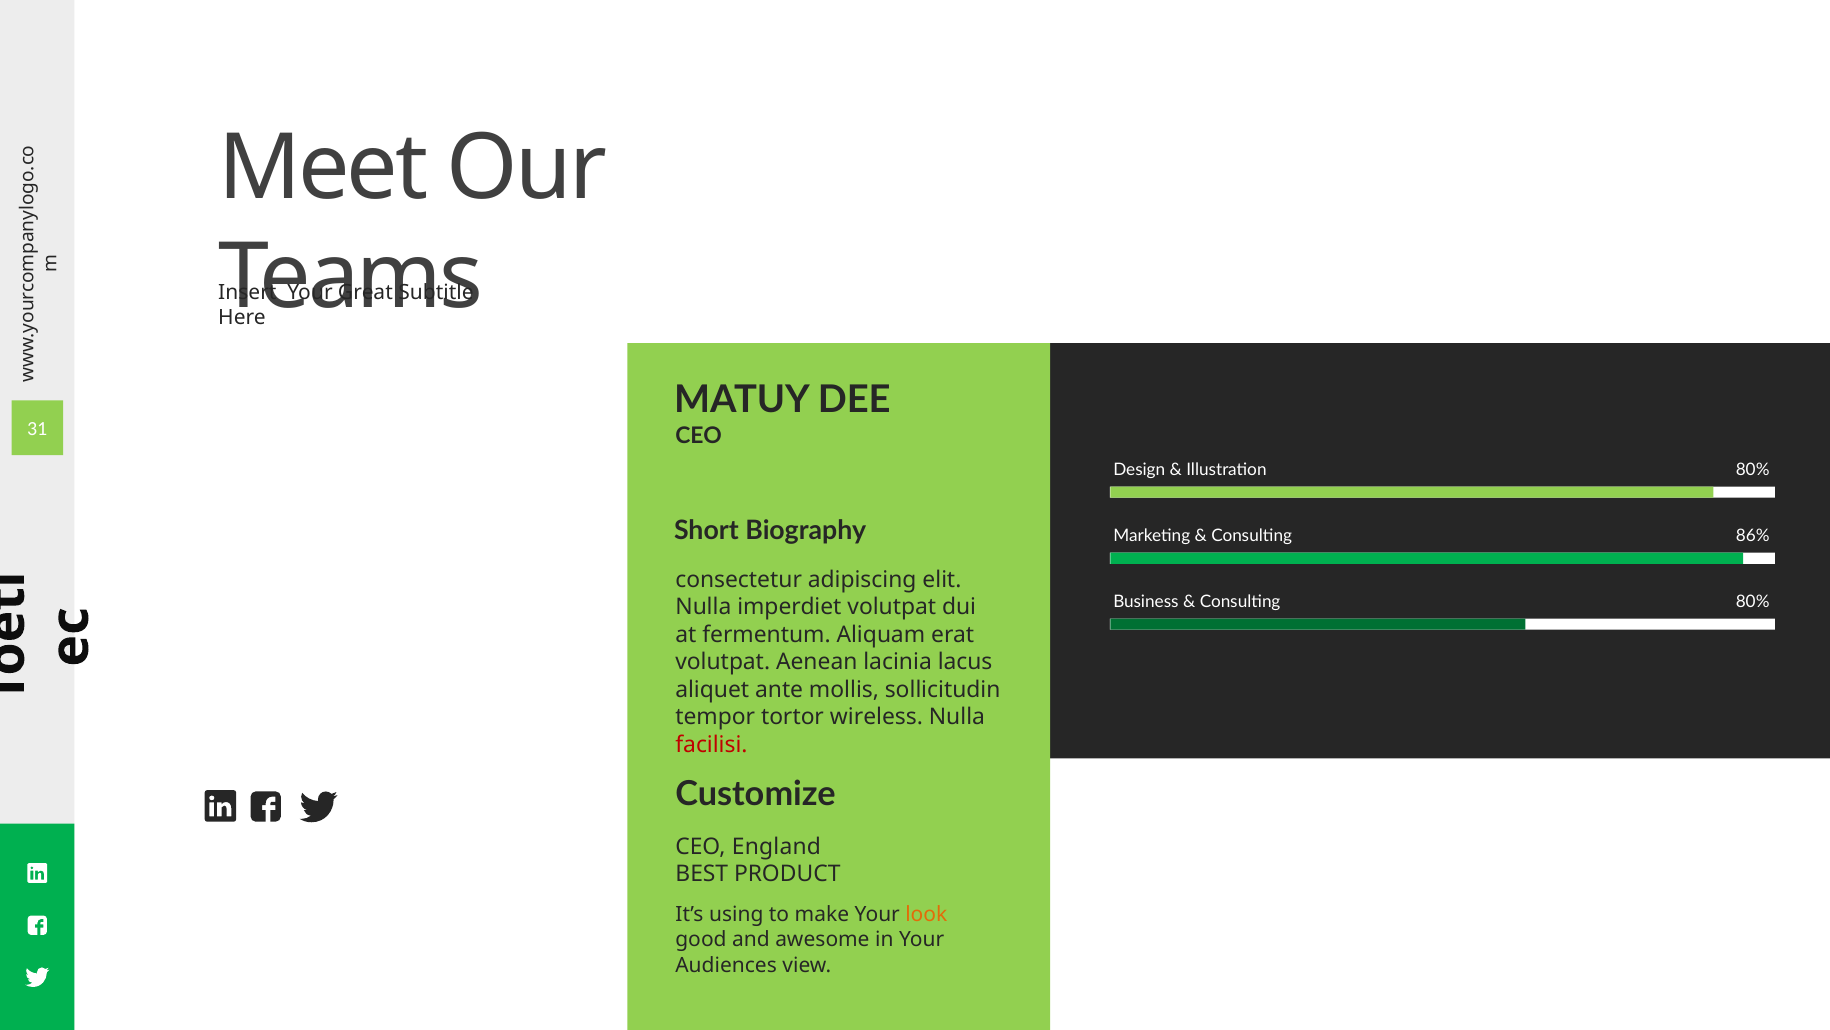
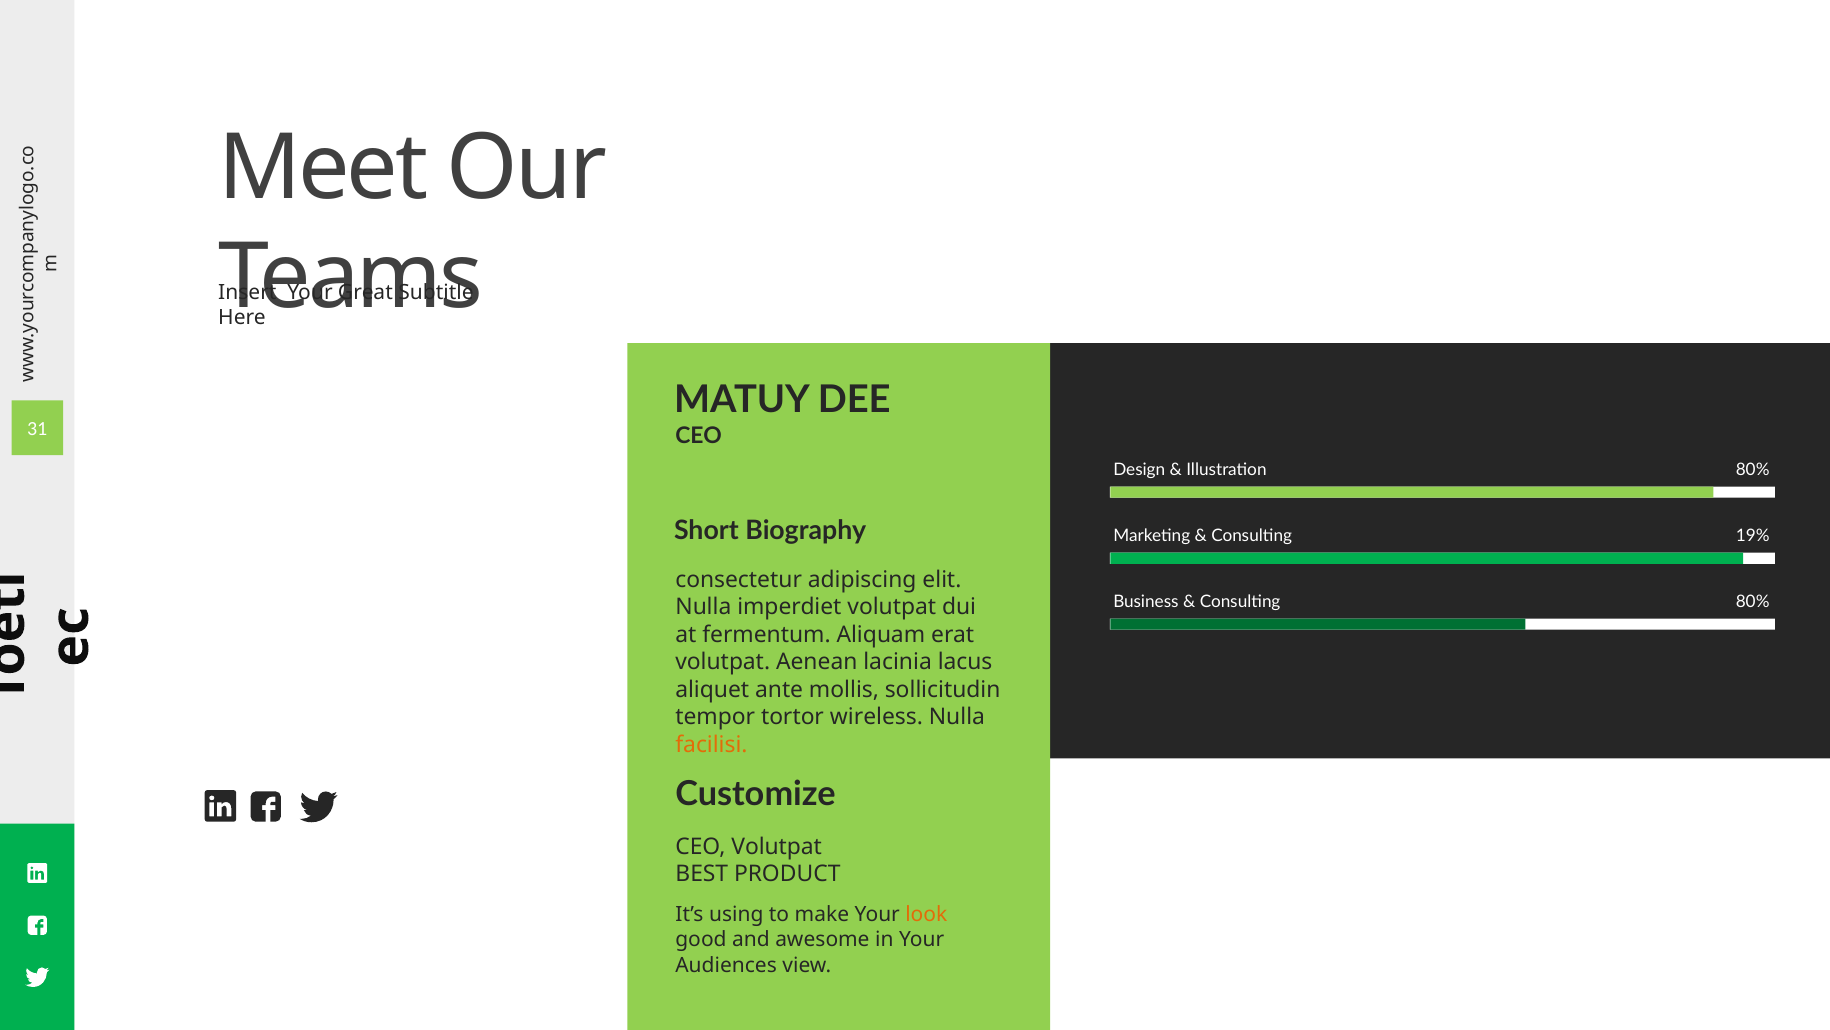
86%: 86% -> 19%
facilisi colour: red -> orange
CEO England: England -> Volutpat
